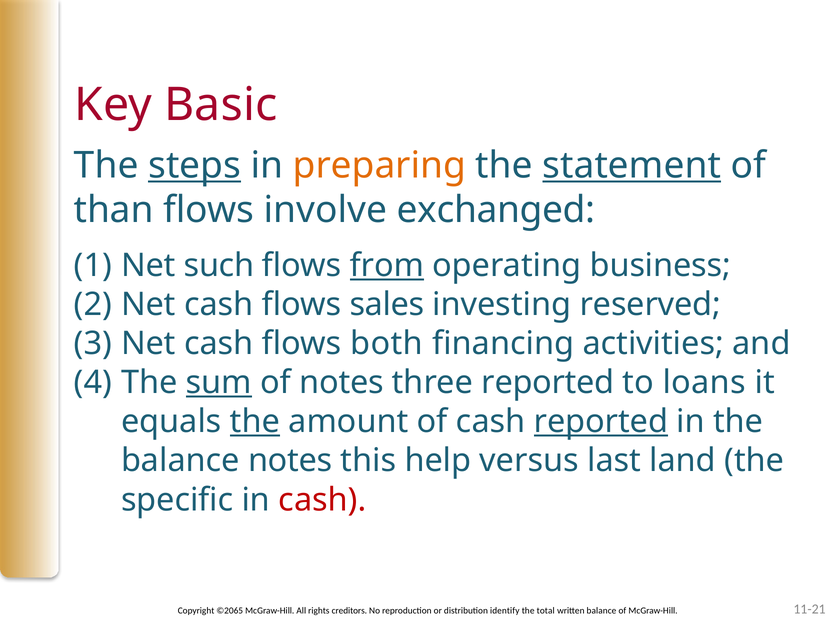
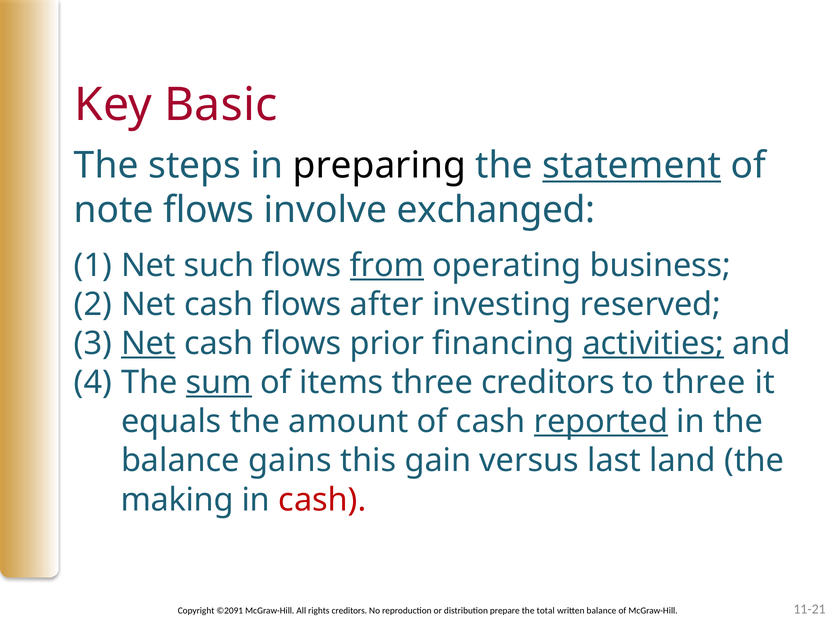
steps underline: present -> none
preparing colour: orange -> black
than: than -> note
sales: sales -> after
Net at (148, 344) underline: none -> present
both: both -> prior
activities underline: none -> present
of notes: notes -> items
three reported: reported -> creditors
to loans: loans -> three
the at (255, 422) underline: present -> none
balance notes: notes -> gains
help: help -> gain
specific: specific -> making
©2065: ©2065 -> ©2091
identify: identify -> prepare
